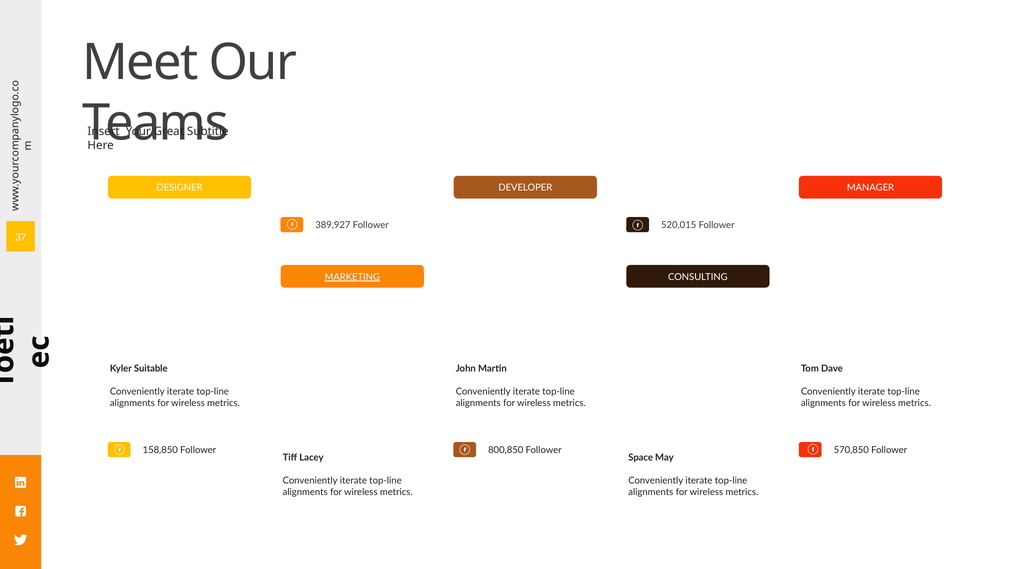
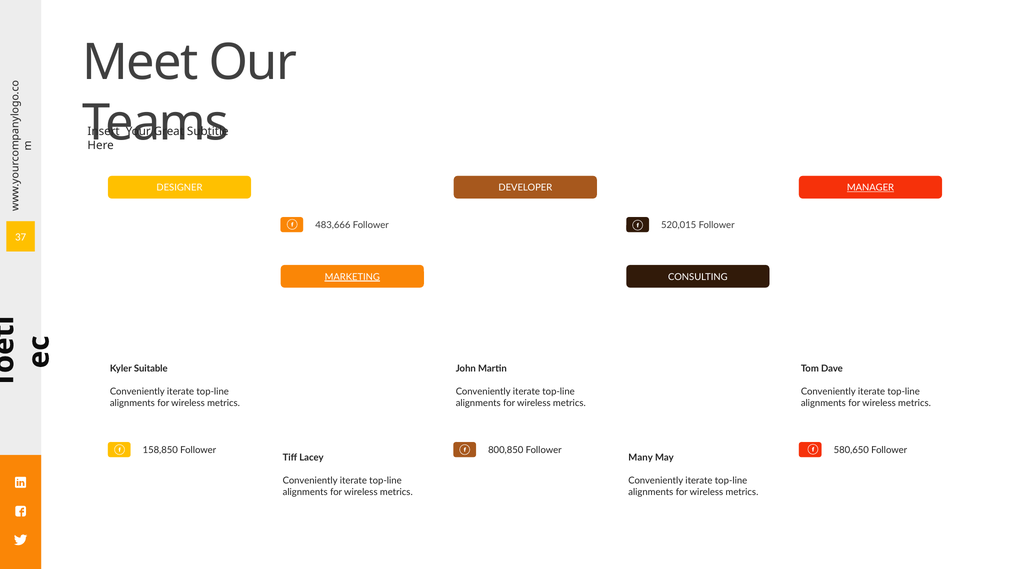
MANAGER underline: none -> present
389,927: 389,927 -> 483,666
570,850: 570,850 -> 580,650
Space: Space -> Many
